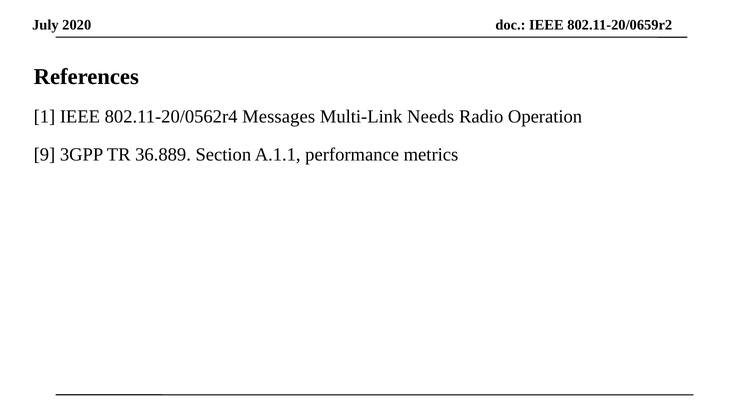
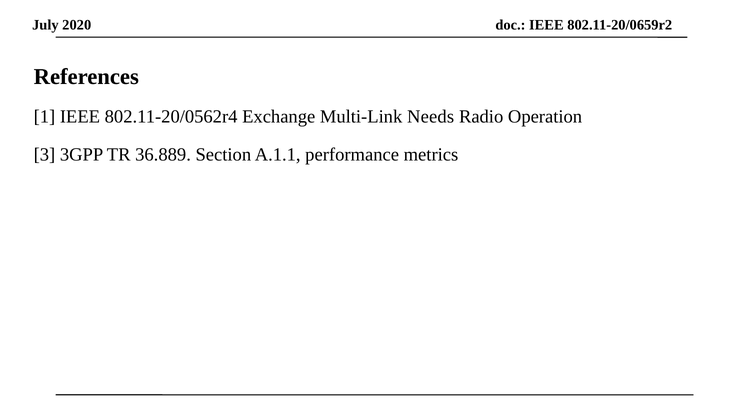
Messages: Messages -> Exchange
9: 9 -> 3
